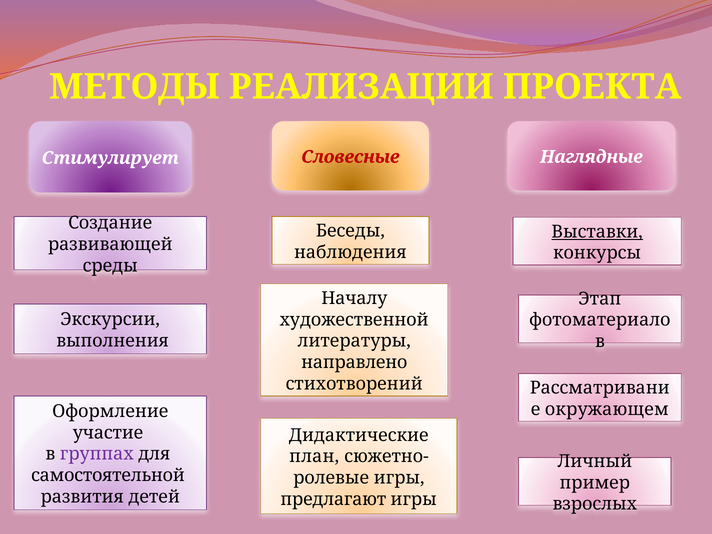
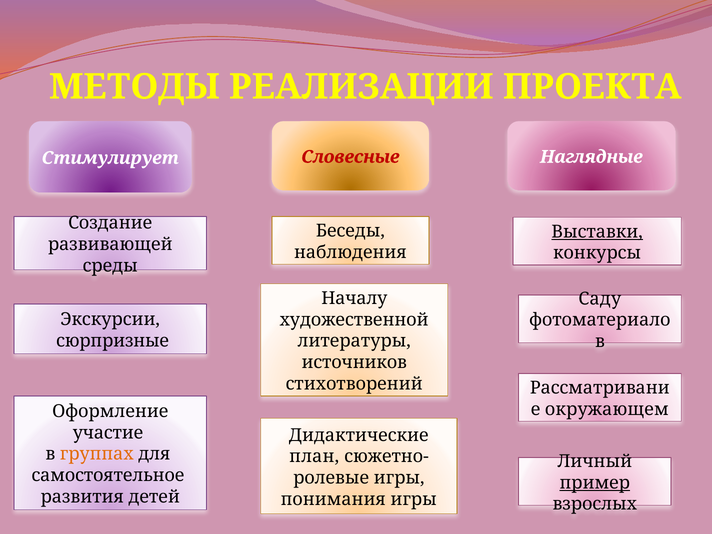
Этап: Этап -> Саду
выполнения: выполнения -> сюрпризные
направлено: направлено -> источников
группах colour: purple -> orange
самостоятельной: самостоятельной -> самостоятельное
пример underline: none -> present
предлагают: предлагают -> понимания
